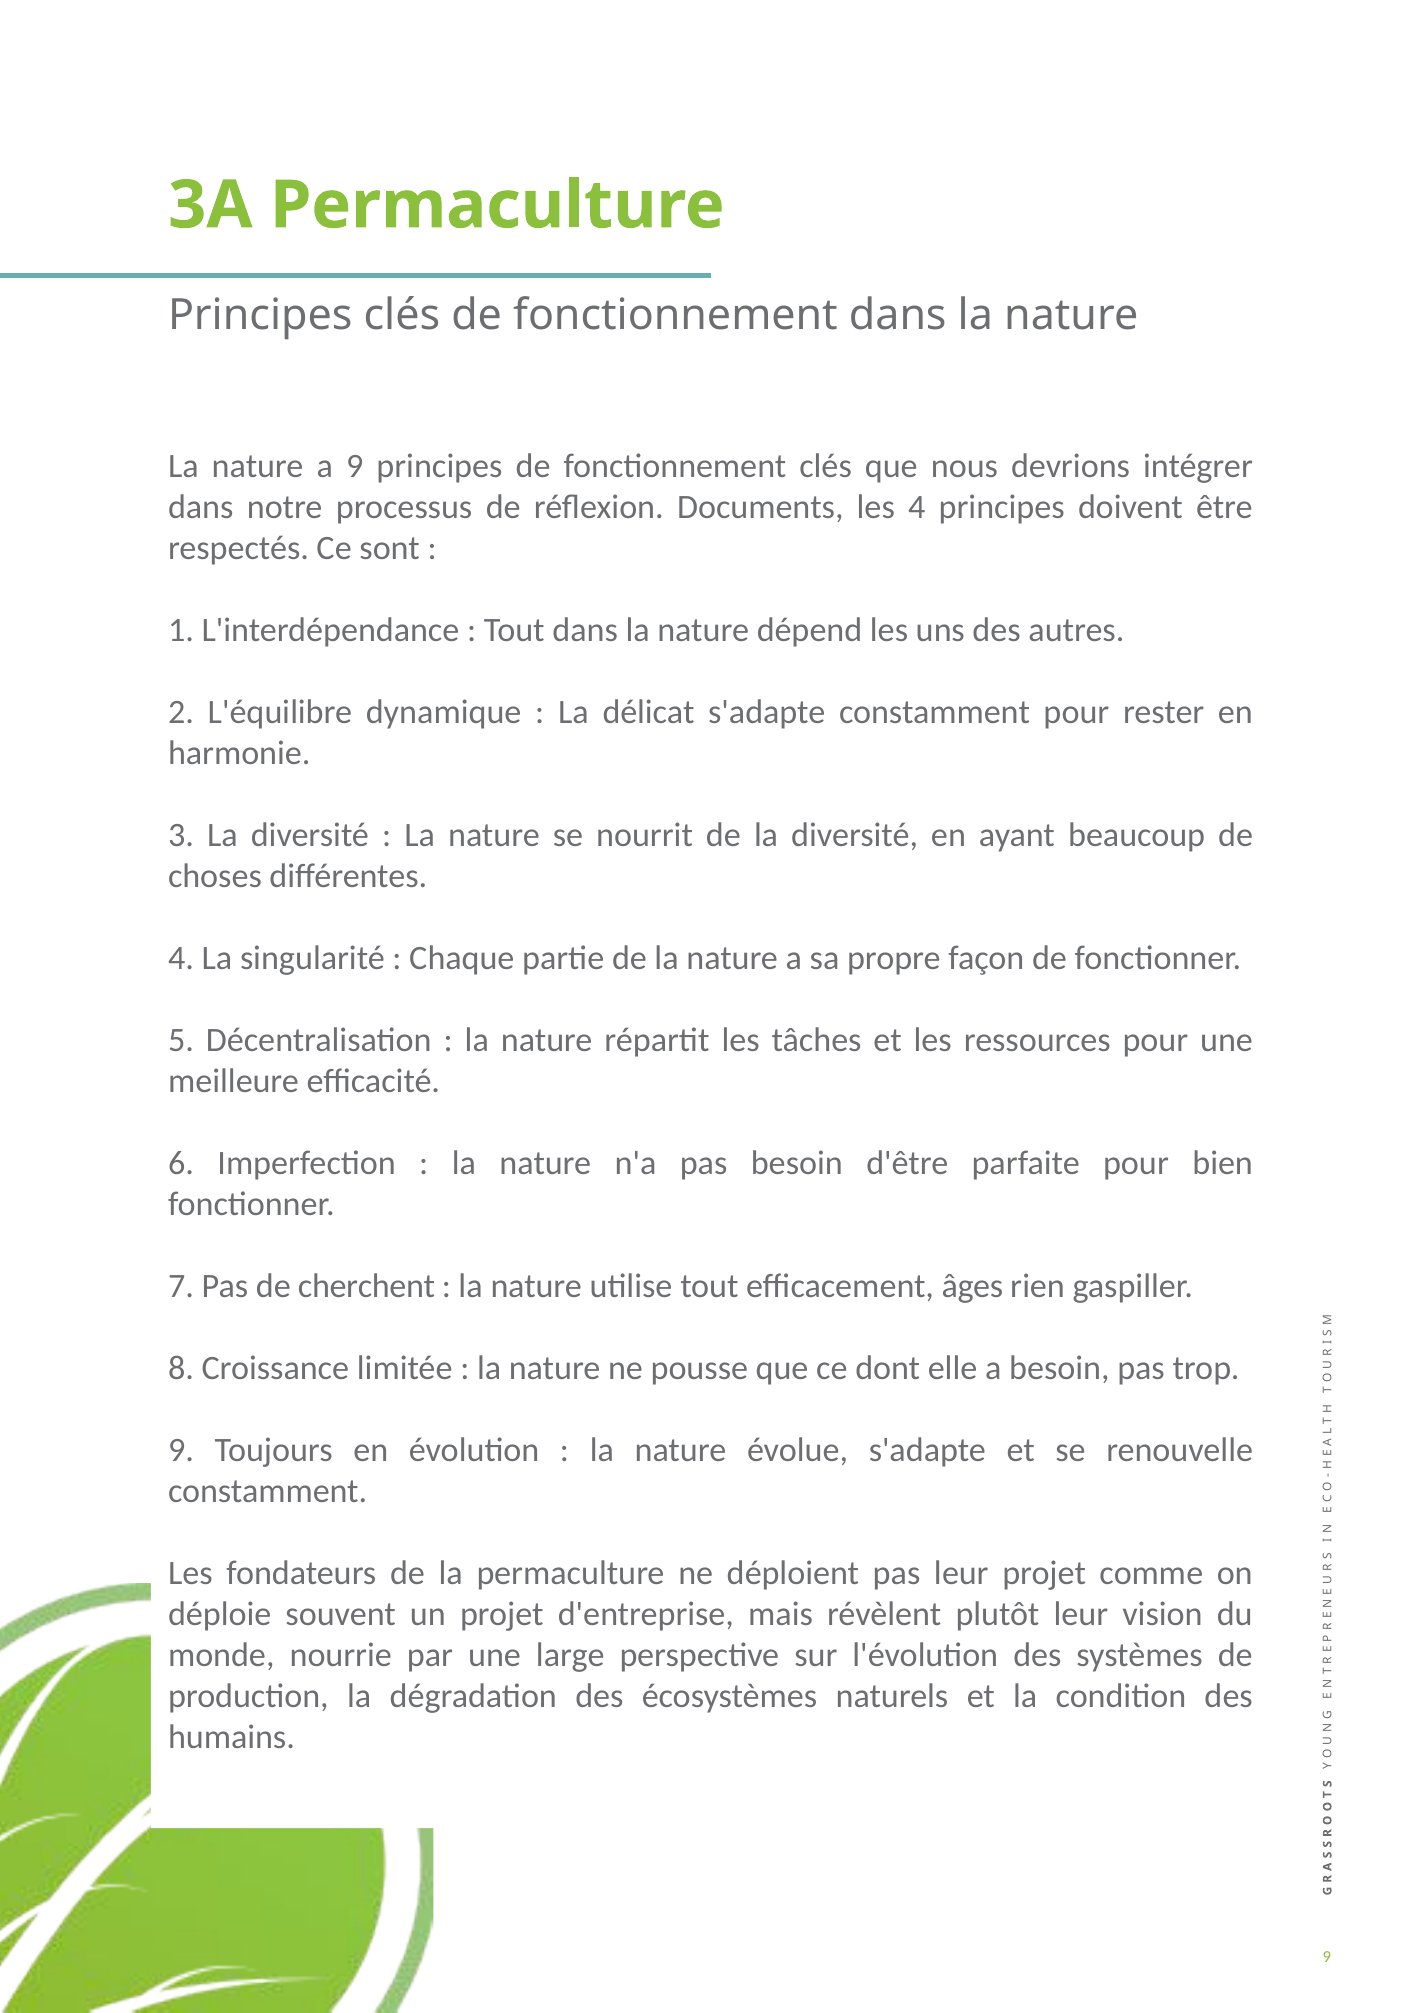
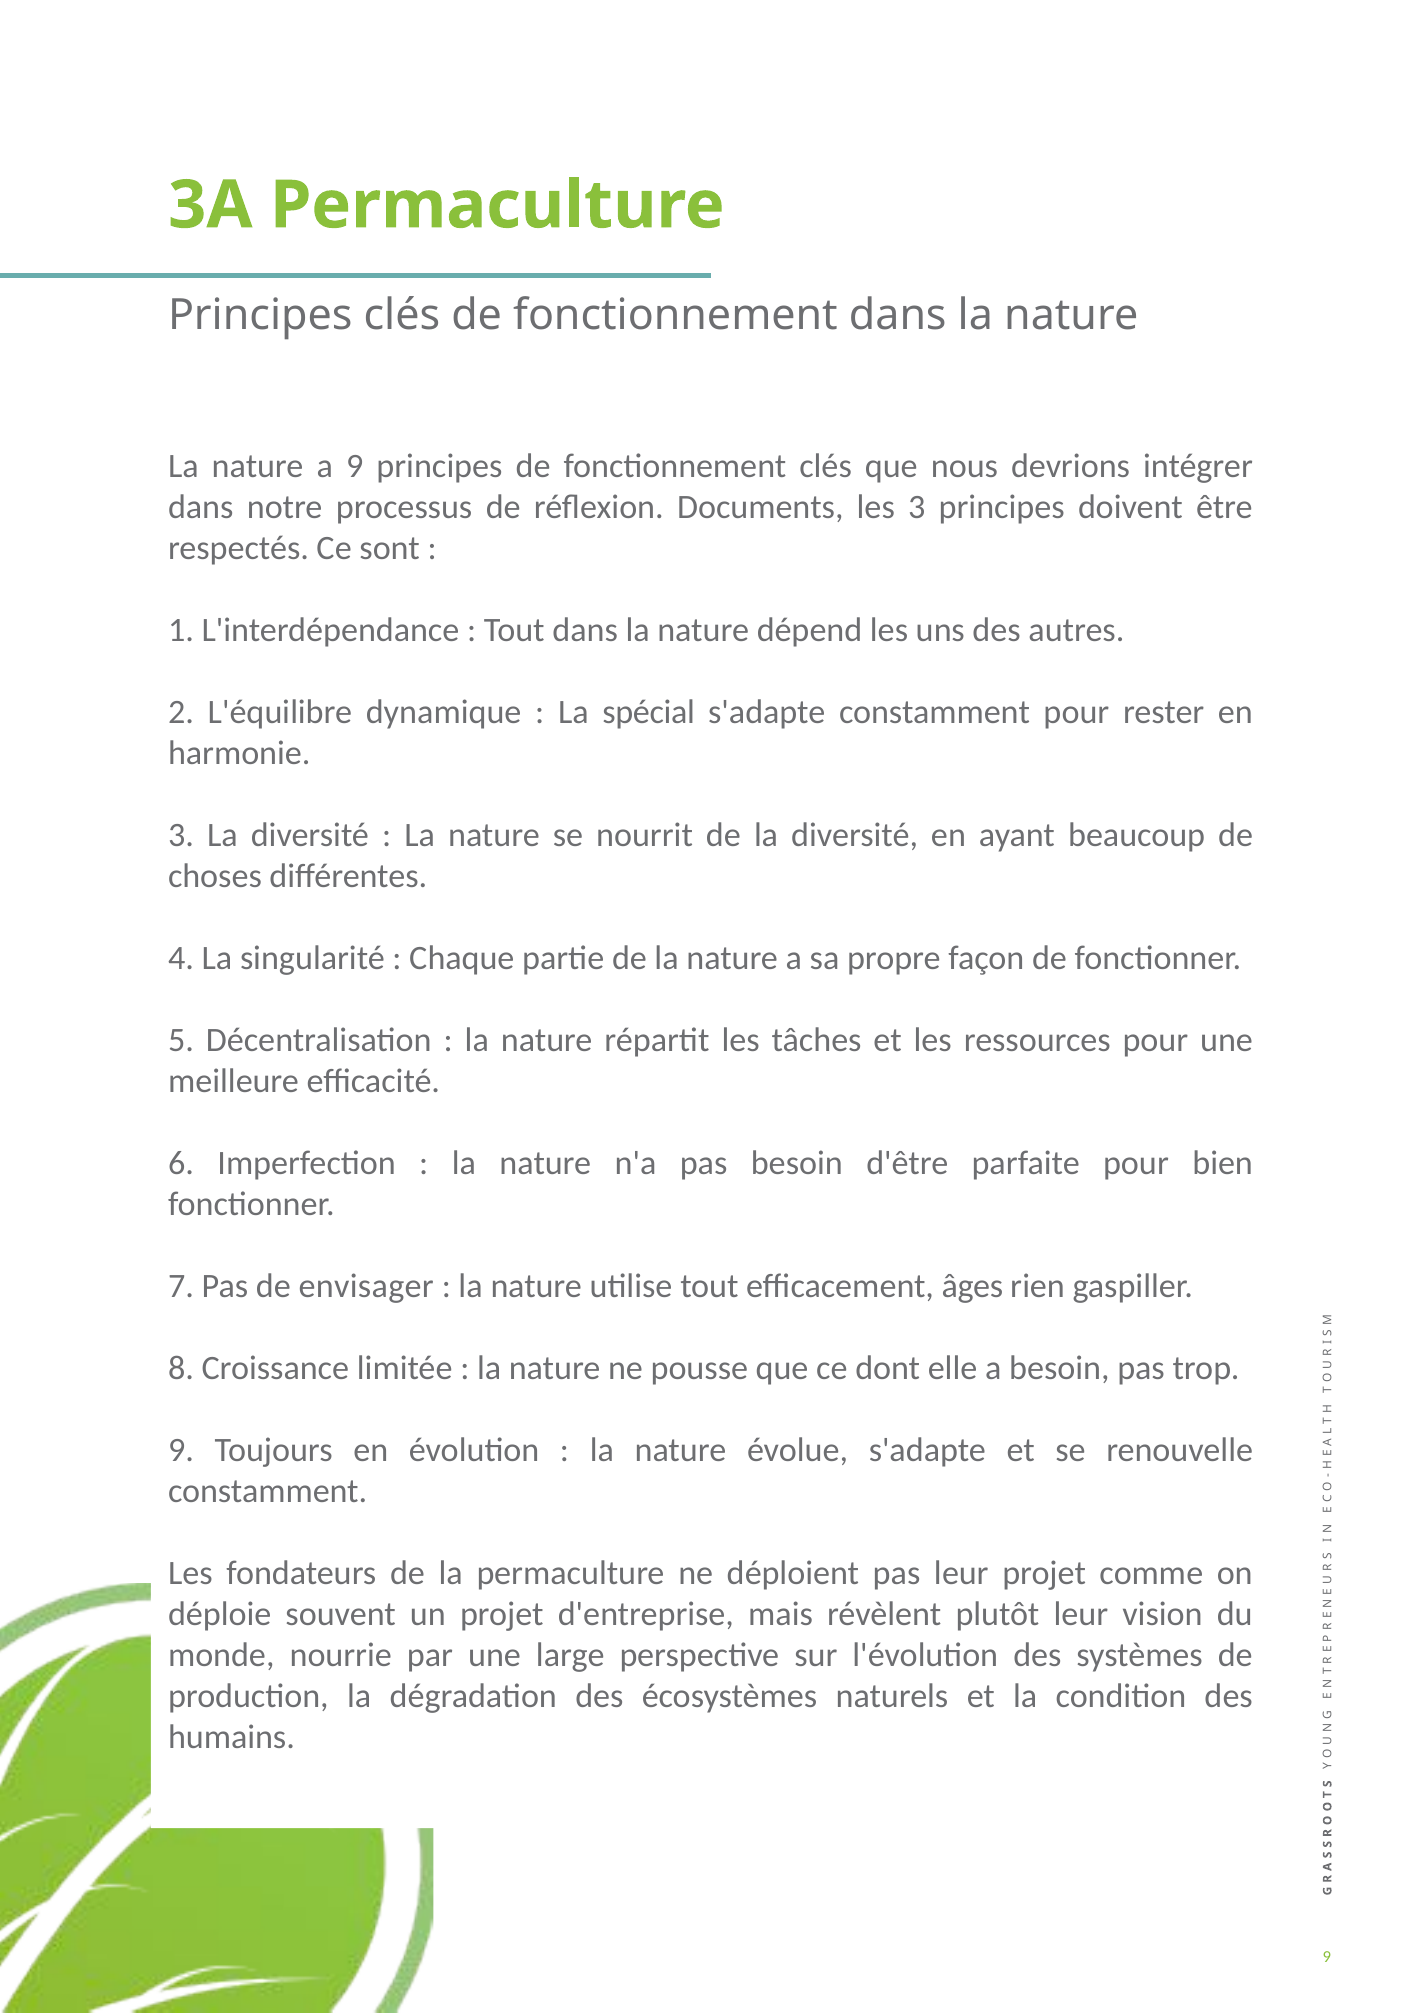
les 4: 4 -> 3
délicat: délicat -> spécial
cherchent: cherchent -> envisager
